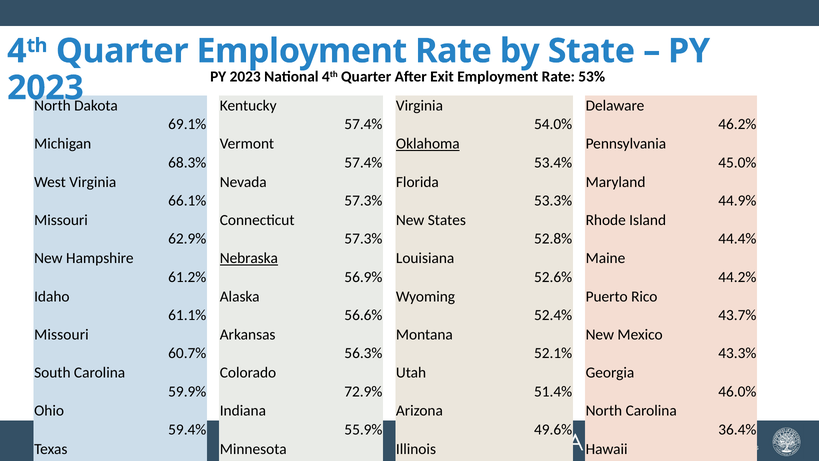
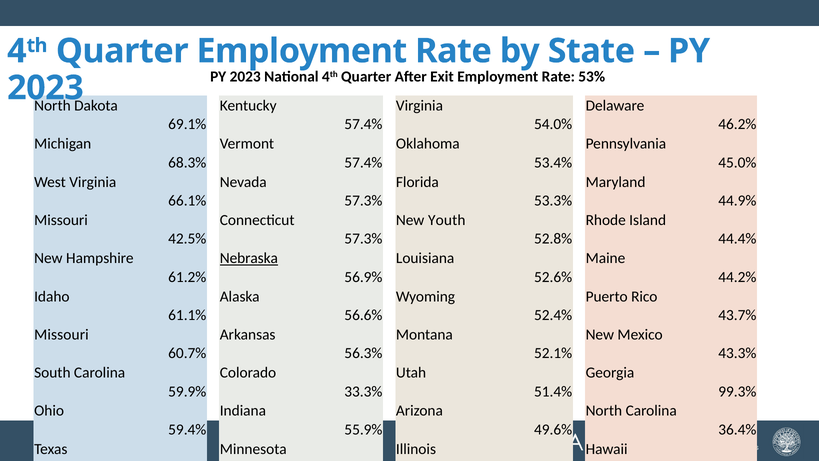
Oklahoma underline: present -> none
States: States -> Youth
62.9%: 62.9% -> 42.5%
72.9%: 72.9% -> 33.3%
46.0%: 46.0% -> 99.3%
